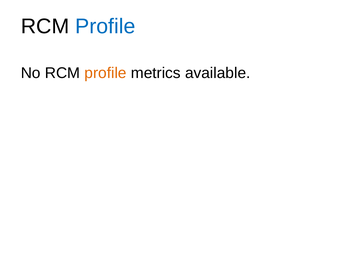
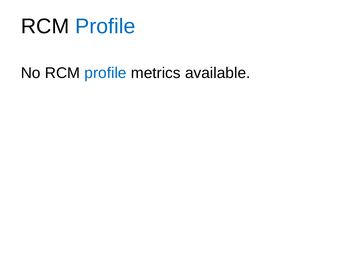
profile at (105, 73) colour: orange -> blue
